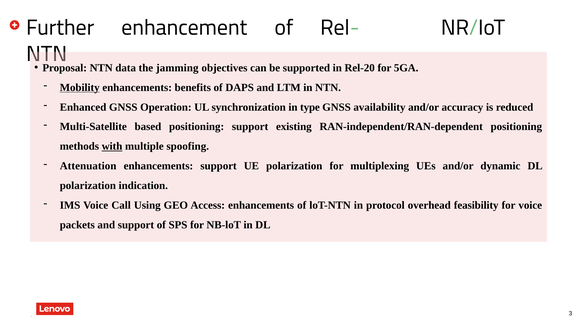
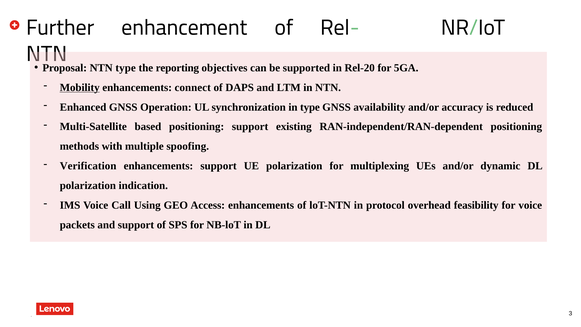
NTN data: data -> type
jamming: jamming -> reporting
benefits: benefits -> connect
with underline: present -> none
Attenuation: Attenuation -> Verification
